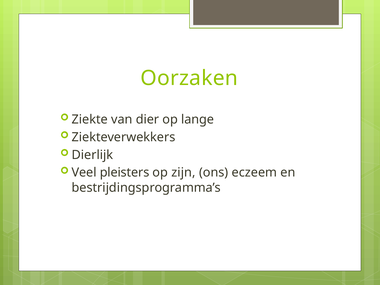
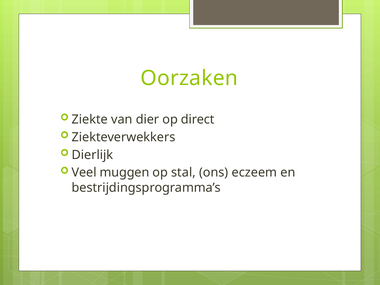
lange: lange -> direct
pleisters: pleisters -> muggen
zijn: zijn -> stal
